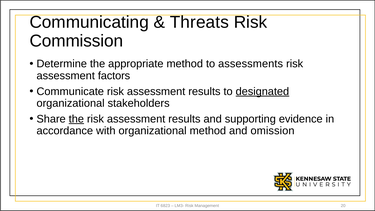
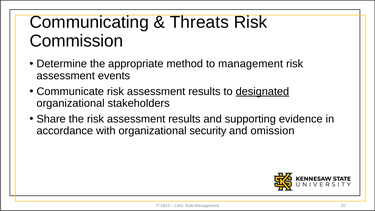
to assessments: assessments -> management
factors: factors -> events
the at (76, 119) underline: present -> none
organizational method: method -> security
